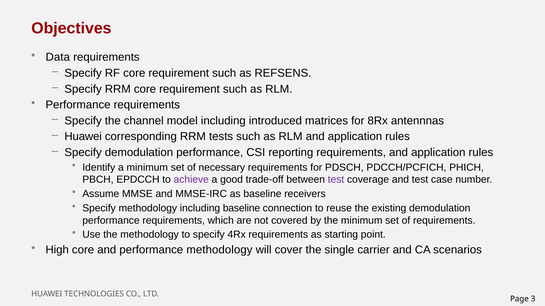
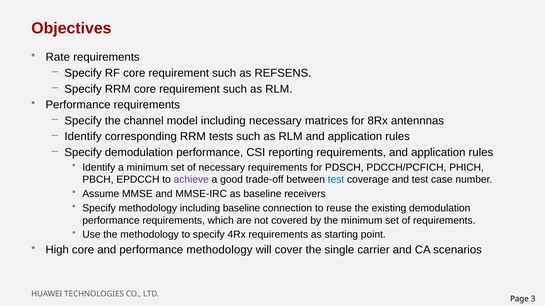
Data: Data -> Rate
including introduced: introduced -> necessary
Huawei at (83, 137): Huawei -> Identify
test at (336, 180) colour: purple -> blue
